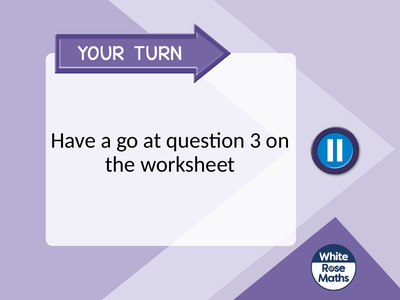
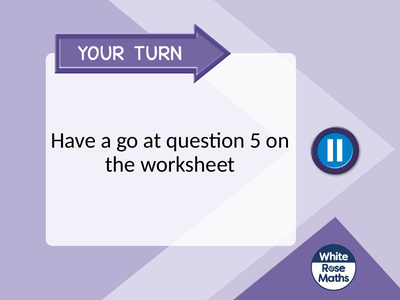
3: 3 -> 5
